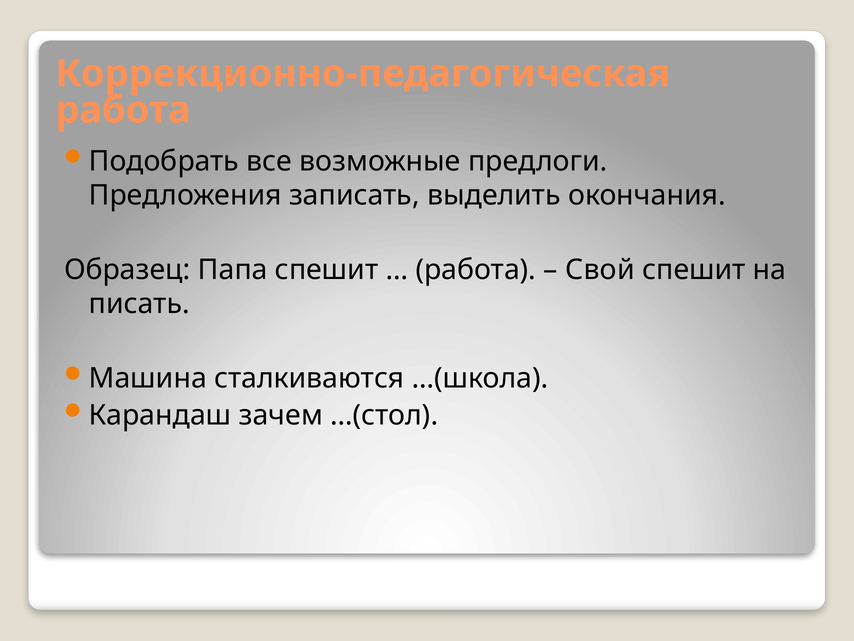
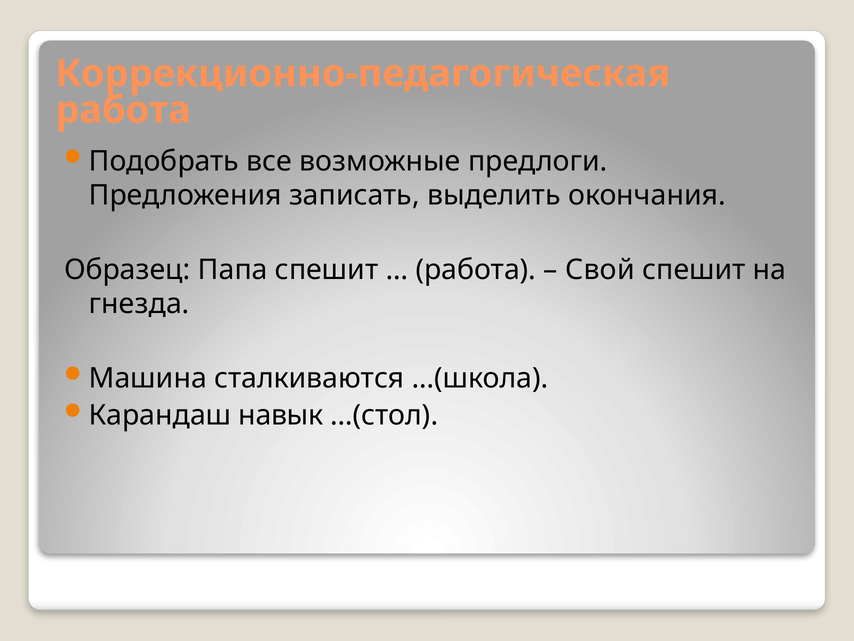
писать: писать -> гнезда
зачем: зачем -> навык
